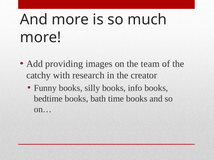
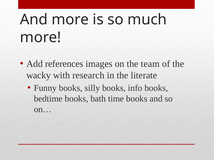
providing: providing -> references
catchy: catchy -> wacky
creator: creator -> literate
